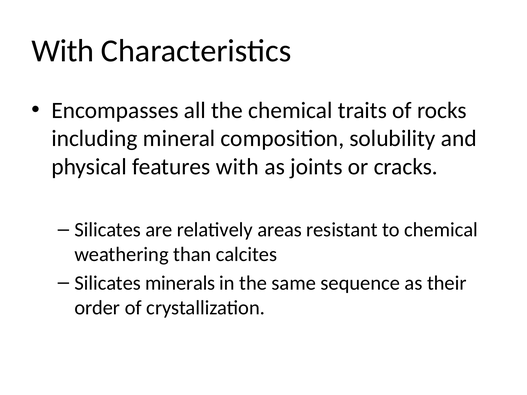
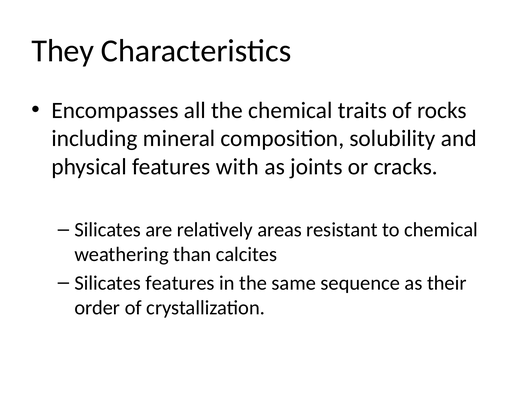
With at (63, 51): With -> They
Silicates minerals: minerals -> features
